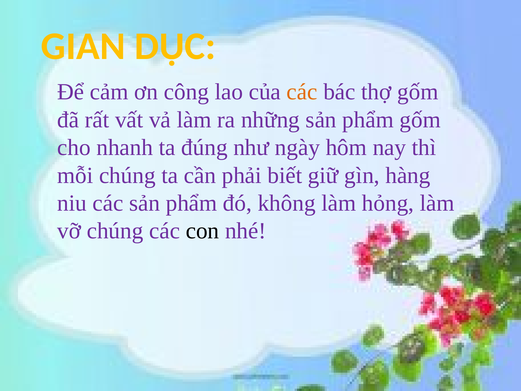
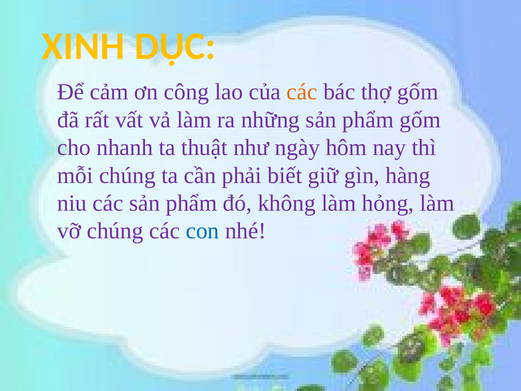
GIAN: GIAN -> XINH
đúng: đúng -> thuật
con colour: black -> blue
